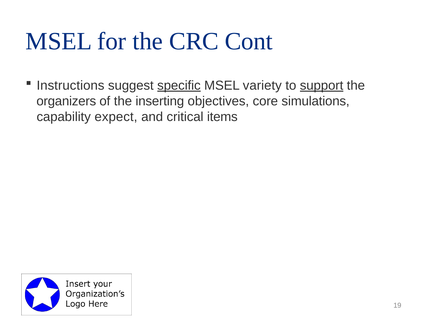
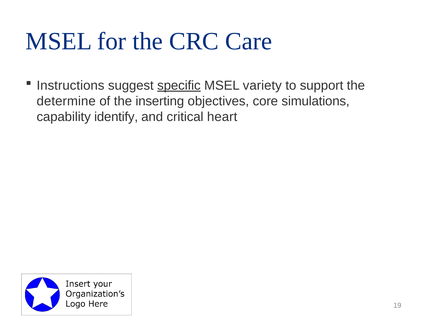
Cont: Cont -> Care
support underline: present -> none
organizers: organizers -> determine
expect: expect -> identify
items: items -> heart
